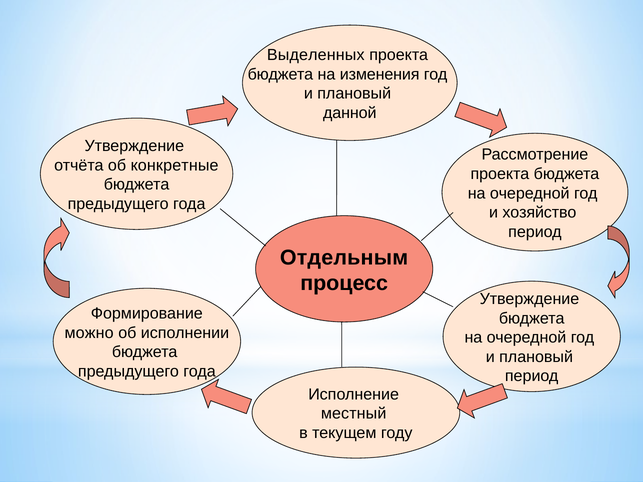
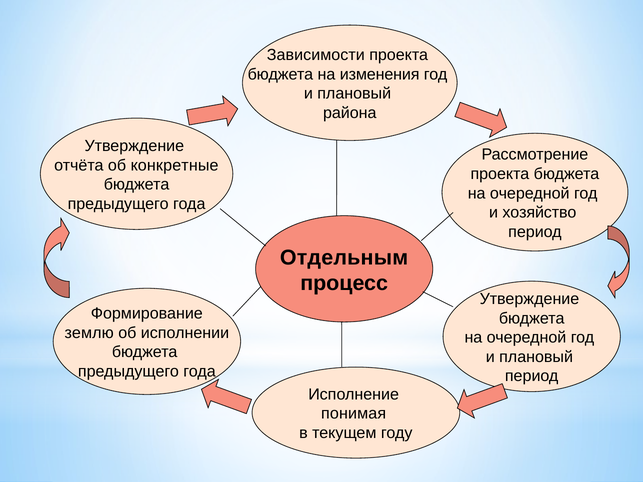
Выделенных: Выделенных -> Зависимости
данной: данной -> района
можно: можно -> землю
местный: местный -> понимая
